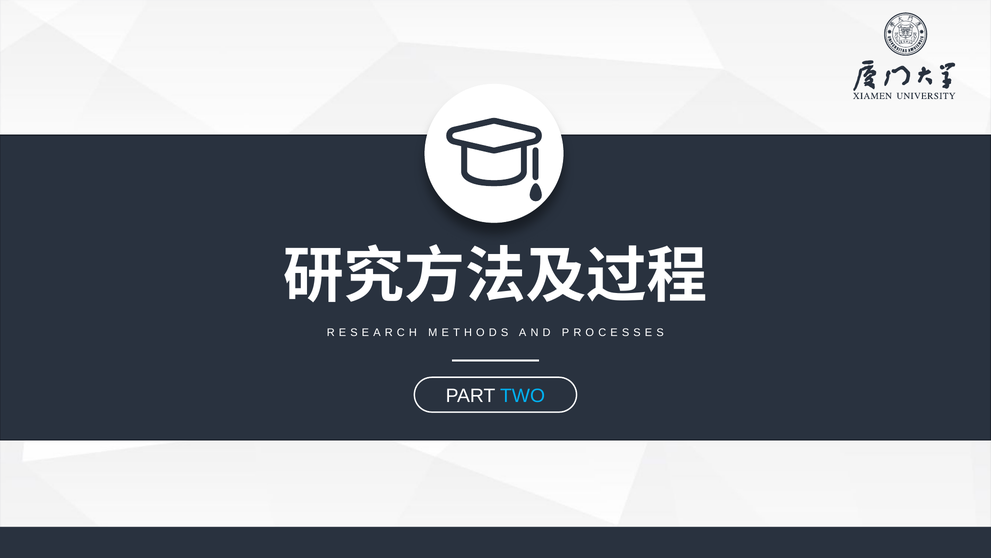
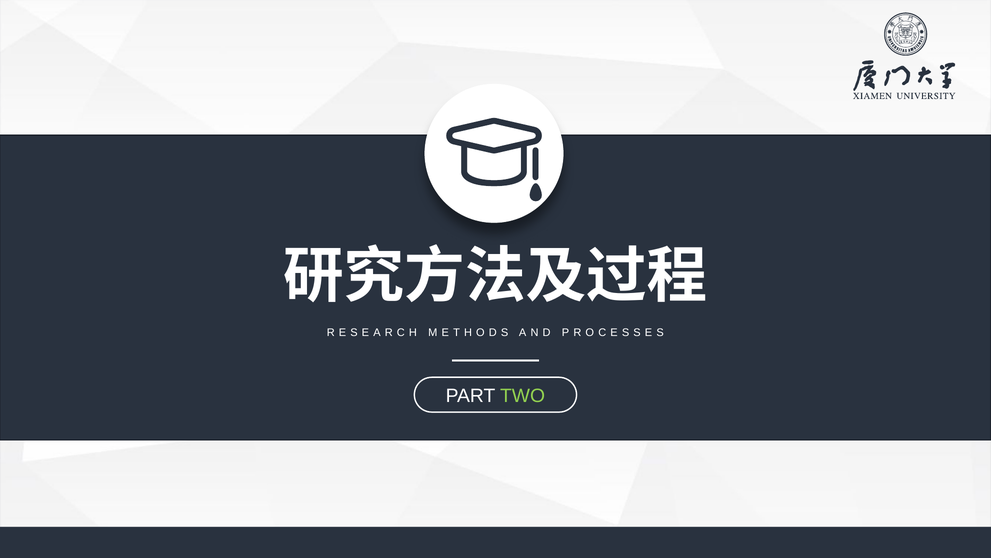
TWO colour: light blue -> light green
